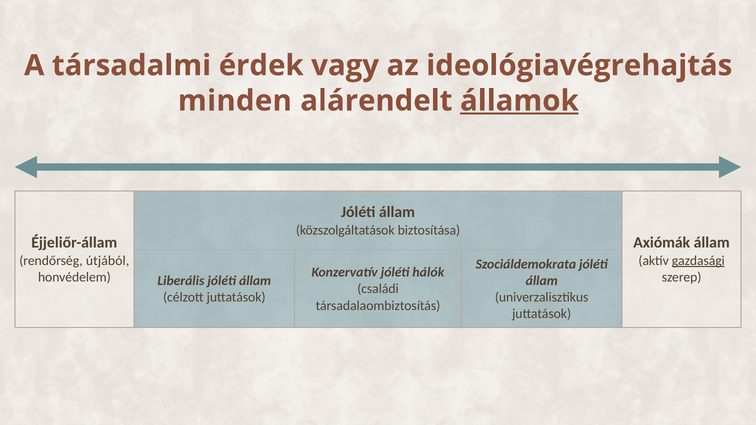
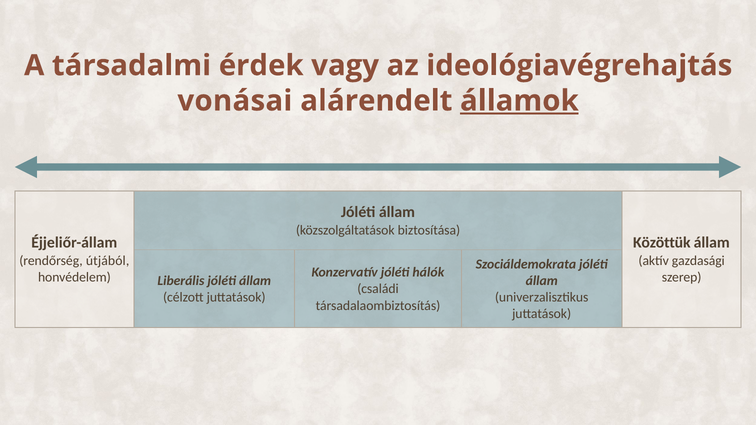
minden: minden -> vonásai
Axiómák: Axiómák -> Közöttük
gazdasági underline: present -> none
